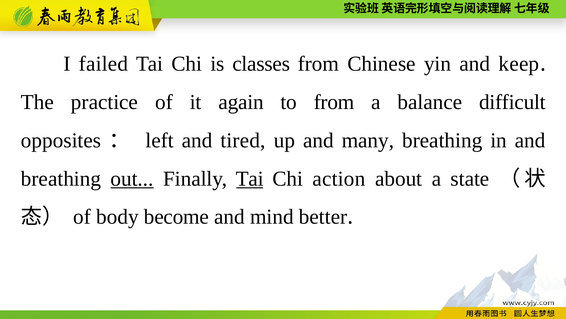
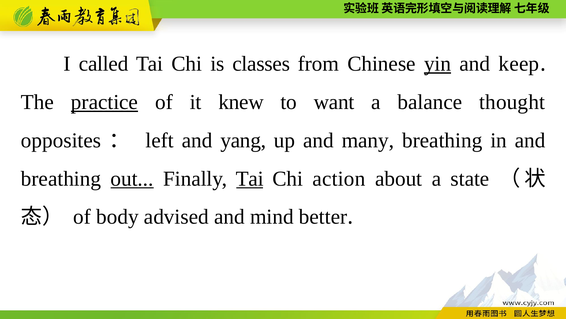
failed: failed -> called
yin underline: none -> present
practice underline: none -> present
again: again -> knew
to from: from -> want
difficult: difficult -> thought
tired: tired -> yang
become: become -> advised
